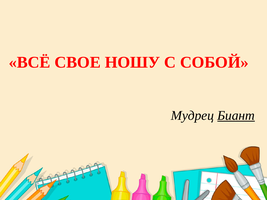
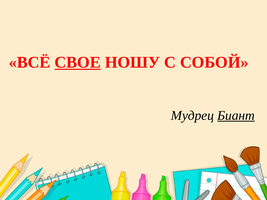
СВОЕ underline: none -> present
